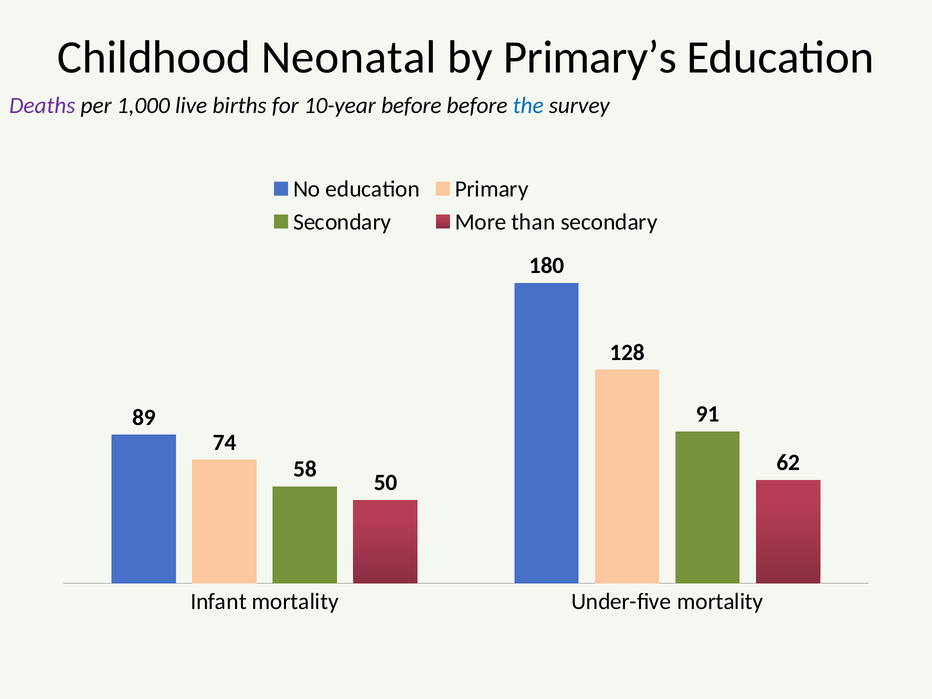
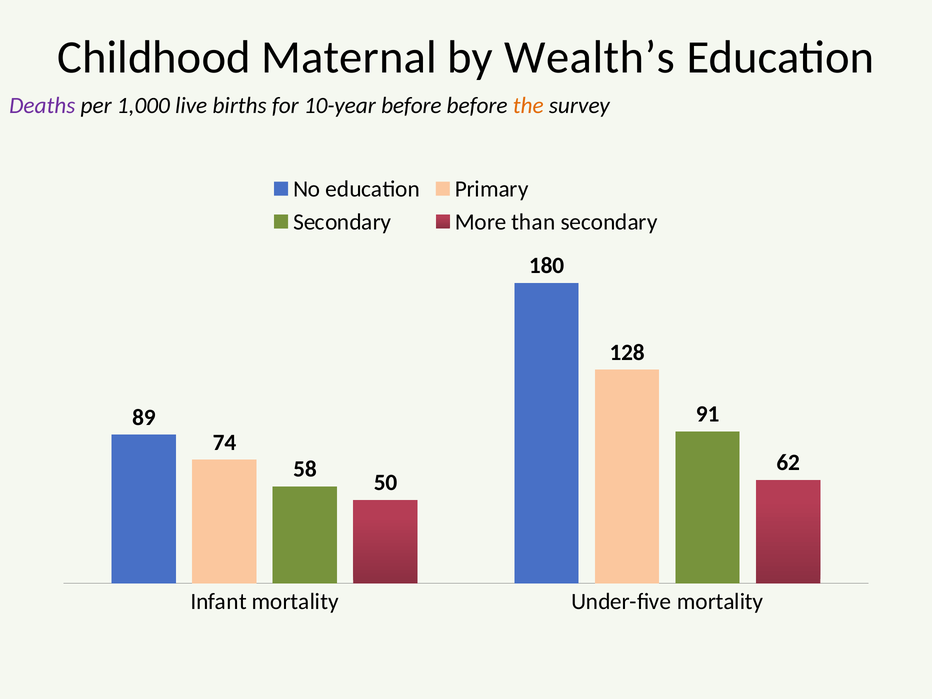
Neonatal: Neonatal -> Maternal
Primary’s: Primary’s -> Wealth’s
the colour: blue -> orange
